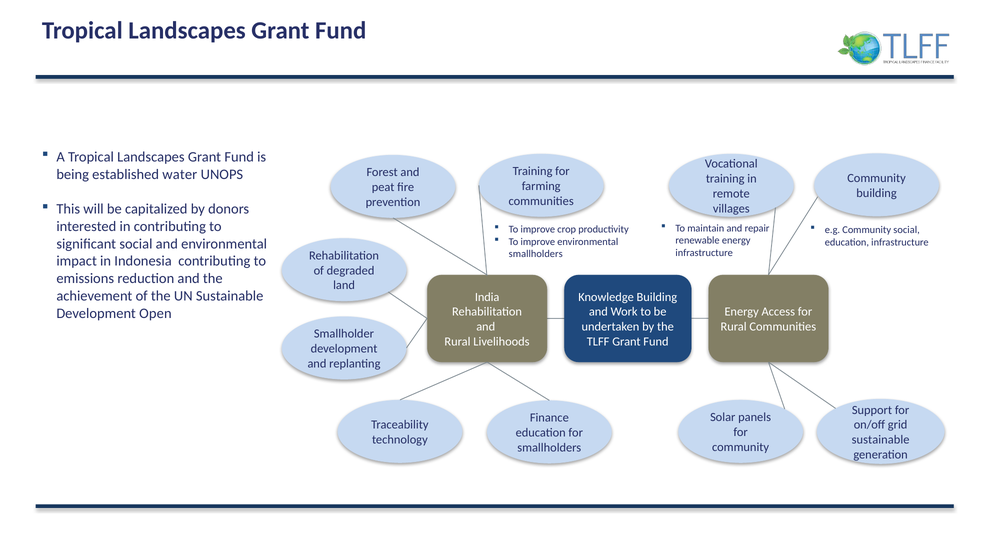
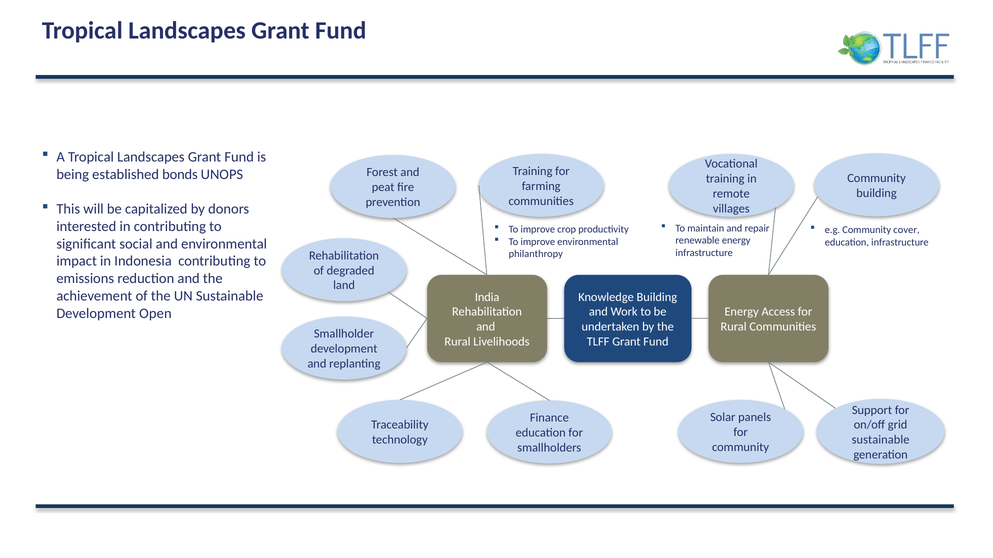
water: water -> bonds
Community social: social -> cover
smallholders at (536, 254): smallholders -> philanthropy
